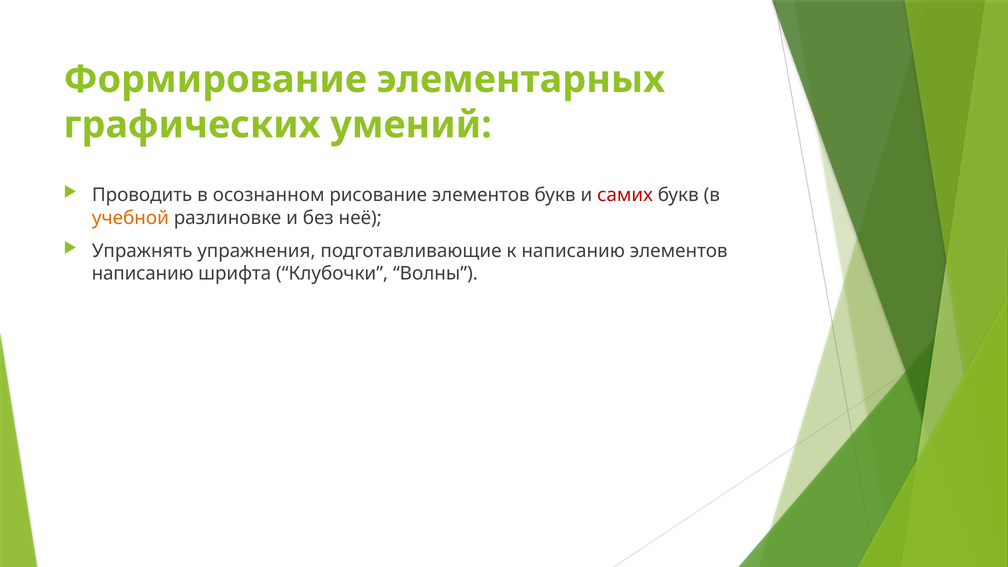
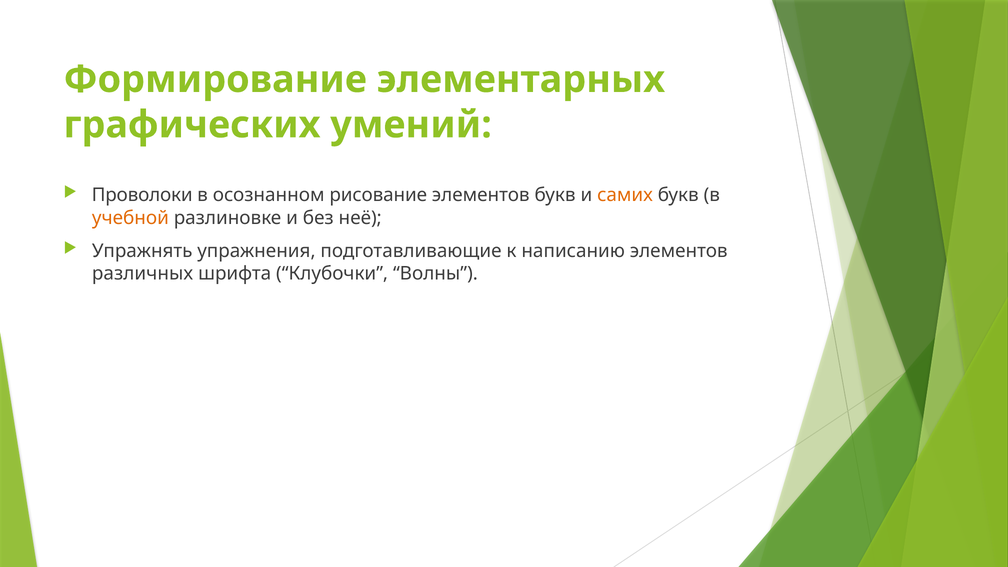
Проводить: Проводить -> Проволоки
самих colour: red -> orange
написанию at (143, 274): написанию -> различных
